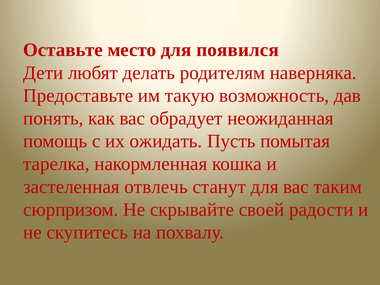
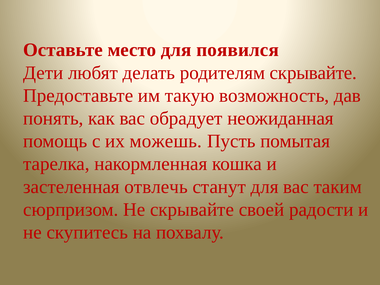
родителям наверняка: наверняка -> скрывайте
ожидать: ожидать -> можешь
